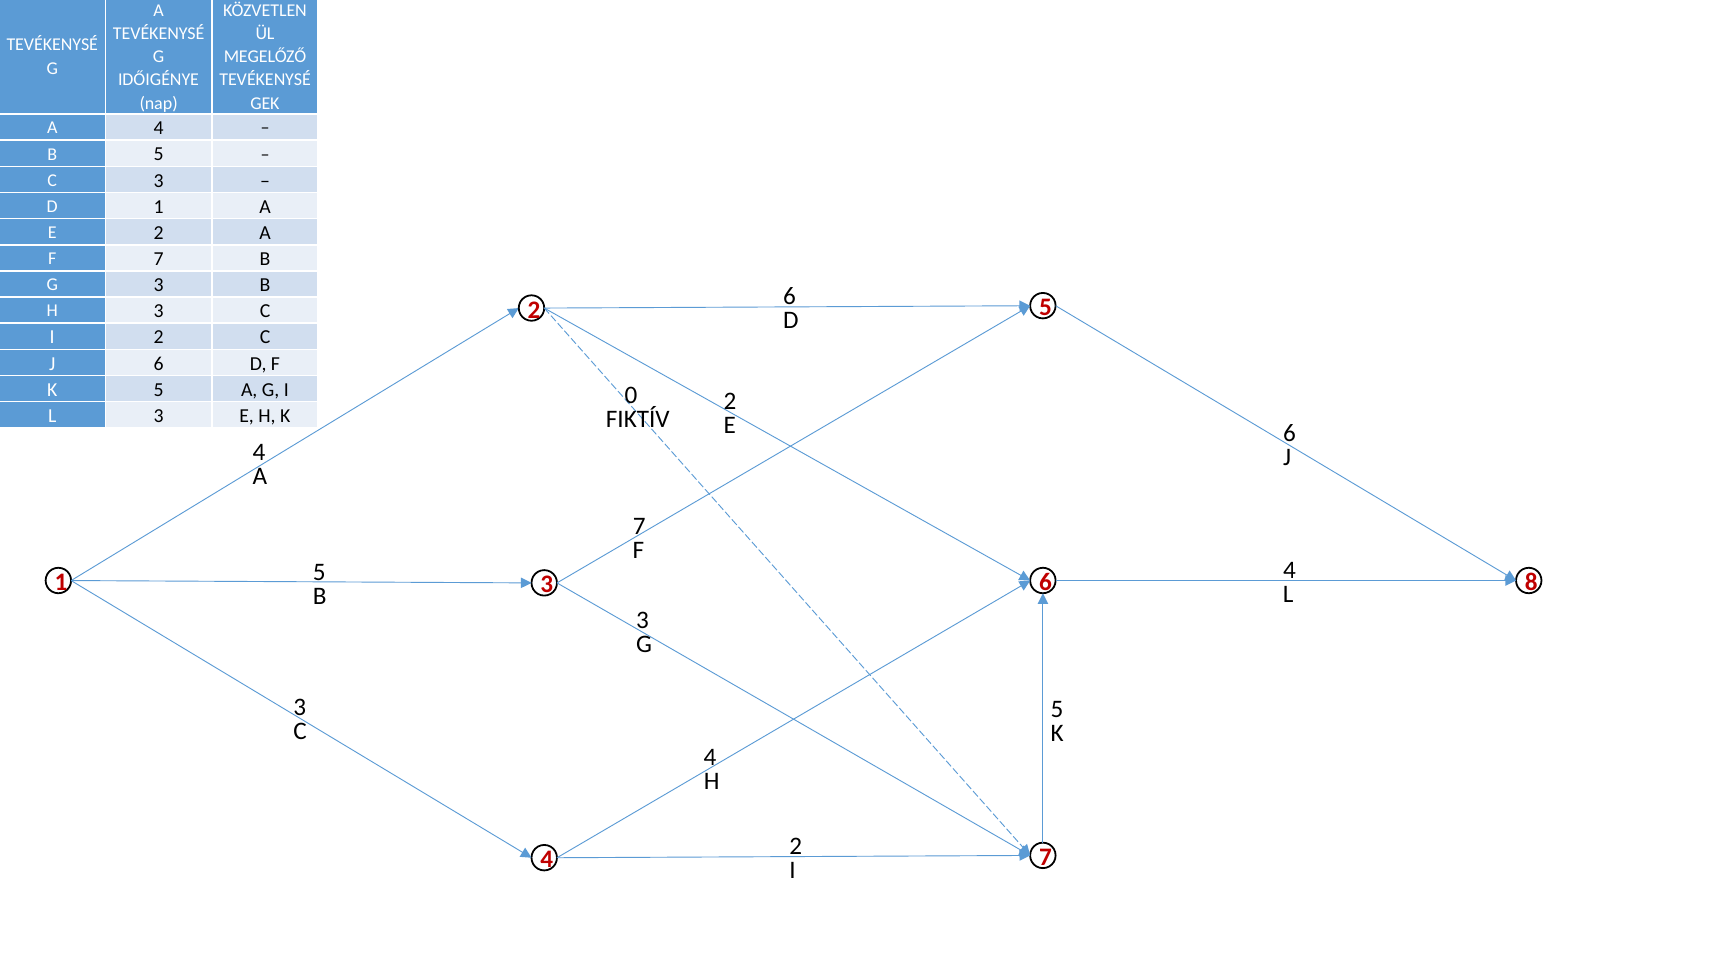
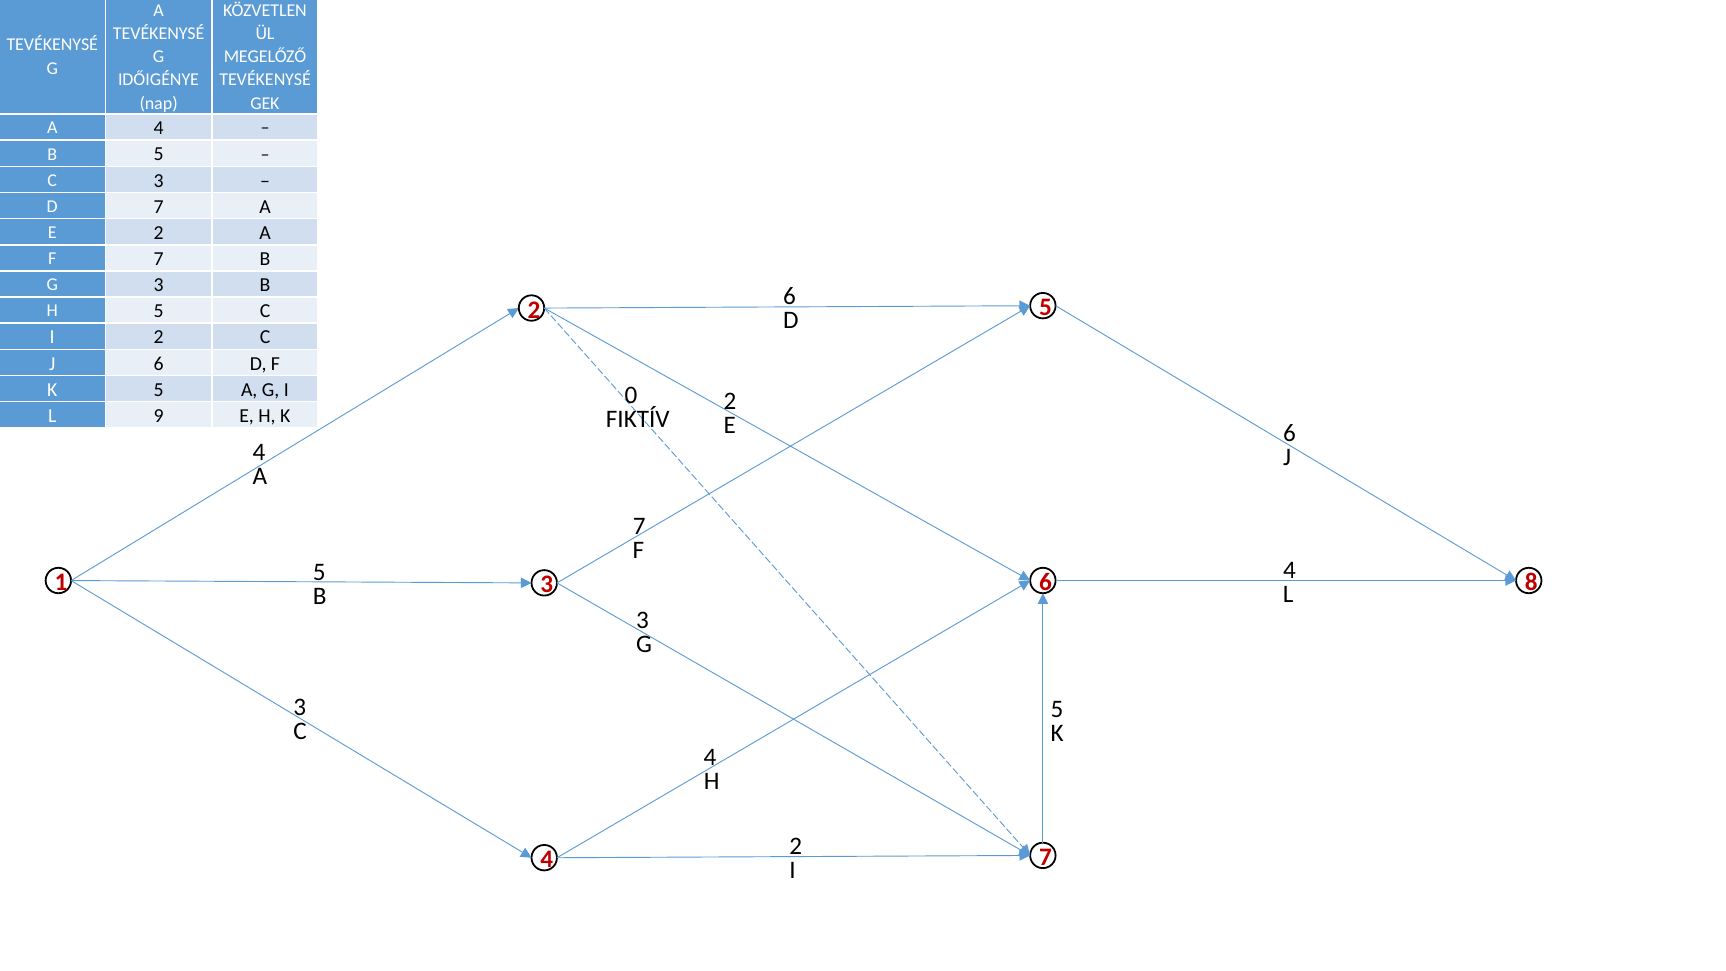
D 1: 1 -> 7
H 3: 3 -> 5
L 3: 3 -> 9
